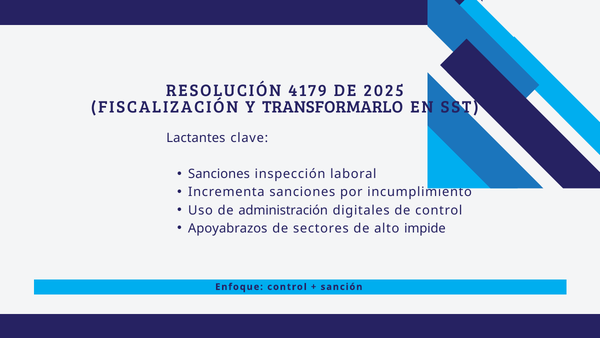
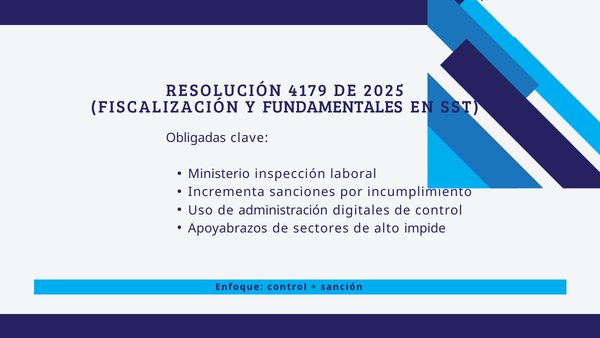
TRANSFORMARLO: TRANSFORMARLO -> FUNDAMENTALES
Lactantes: Lactantes -> Obligadas
Sanciones at (219, 174): Sanciones -> Ministerio
